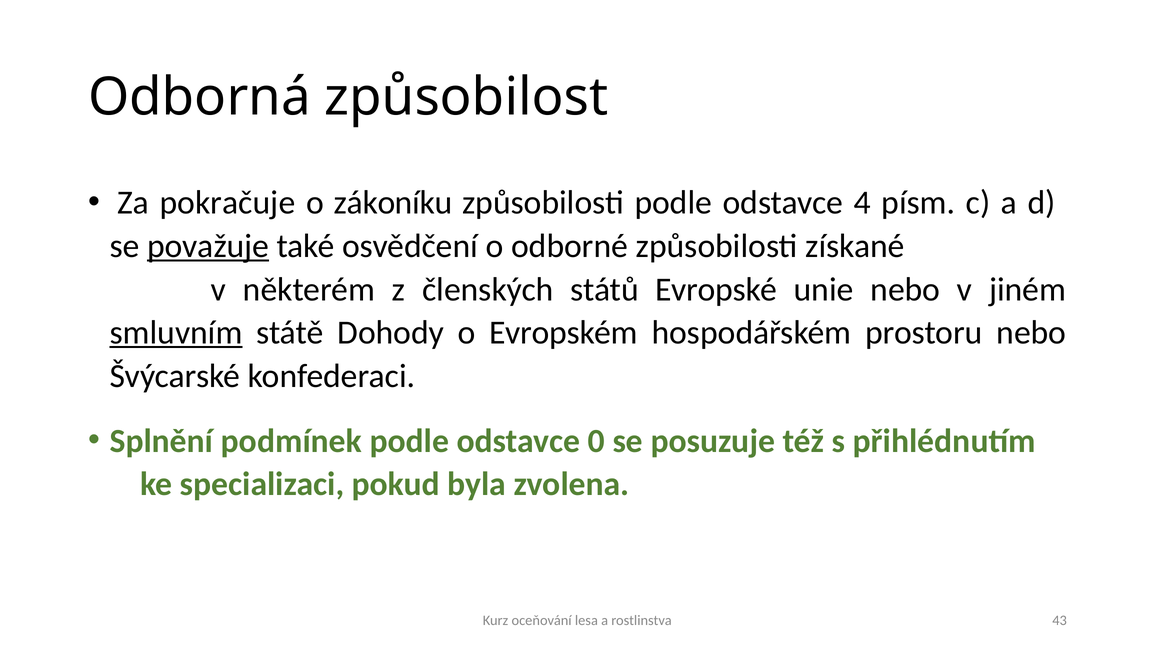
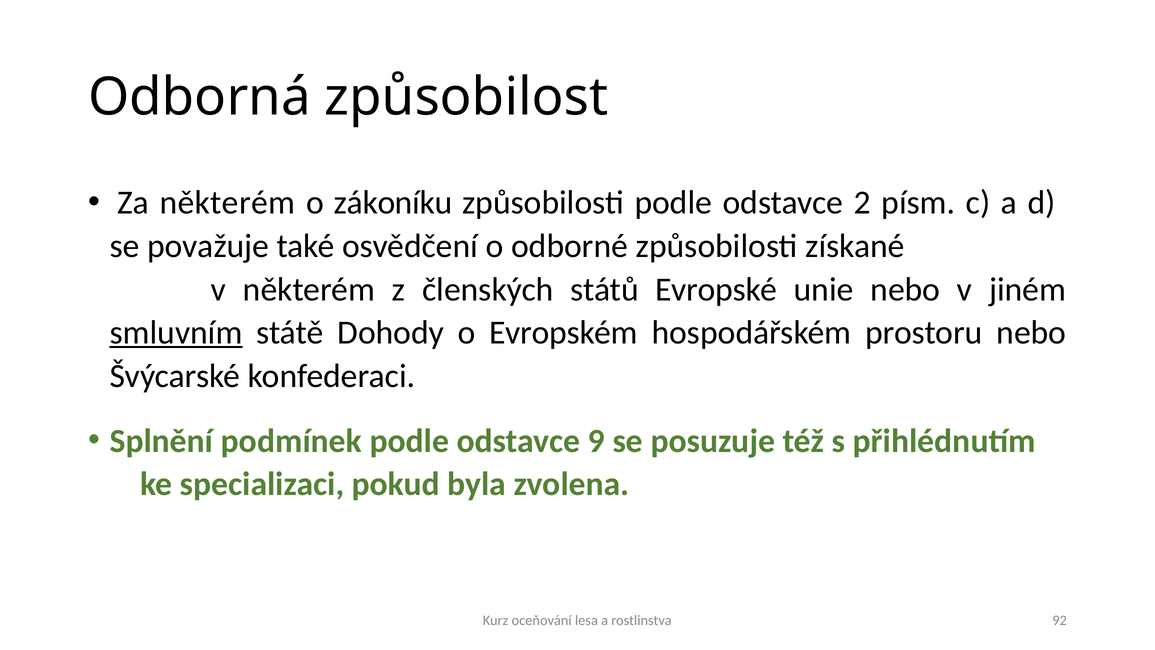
Za pokračuje: pokračuje -> některém
4: 4 -> 2
považuje underline: present -> none
0: 0 -> 9
43: 43 -> 92
